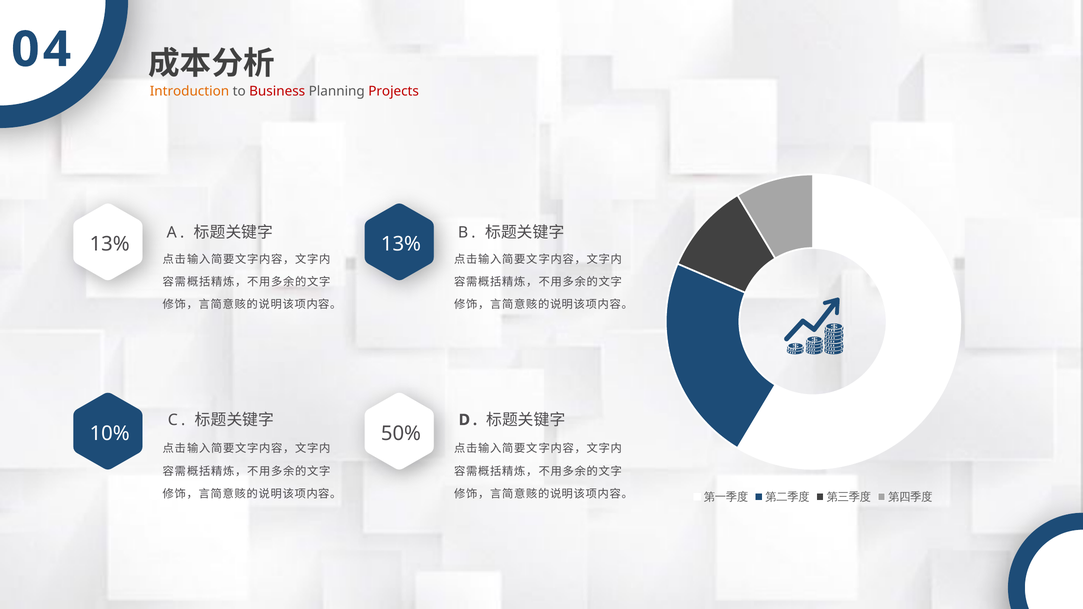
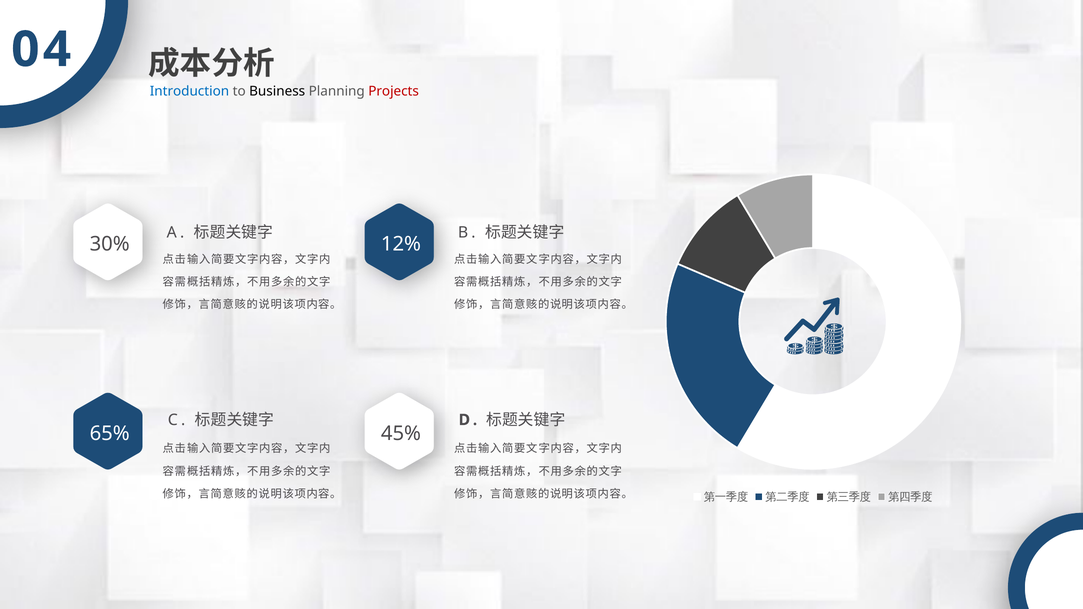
Introduction colour: orange -> blue
Business colour: red -> black
13% at (110, 244): 13% -> 30%
13% at (401, 244): 13% -> 12%
10%: 10% -> 65%
50%: 50% -> 45%
